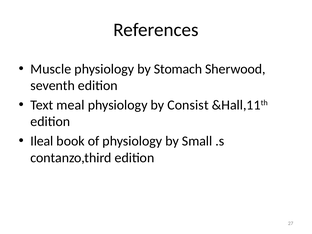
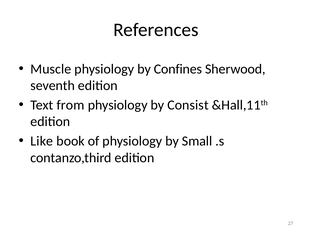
Stomach: Stomach -> Confines
meal: meal -> from
Ileal: Ileal -> Like
